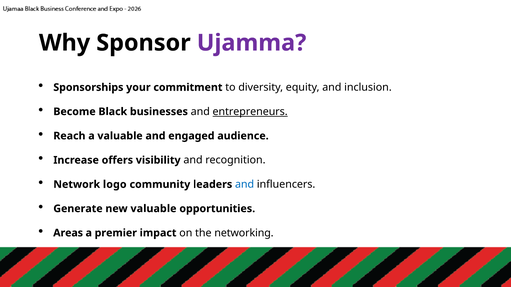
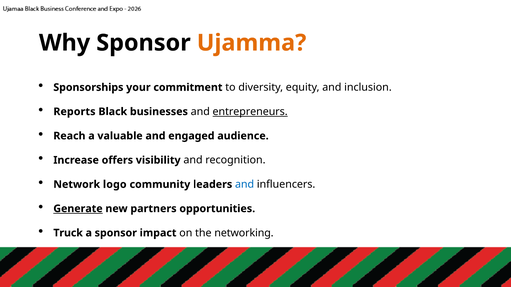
Ujamma colour: purple -> orange
Become: Become -> Reports
Generate underline: none -> present
new valuable: valuable -> partners
Areas: Areas -> Truck
a premier: premier -> sponsor
